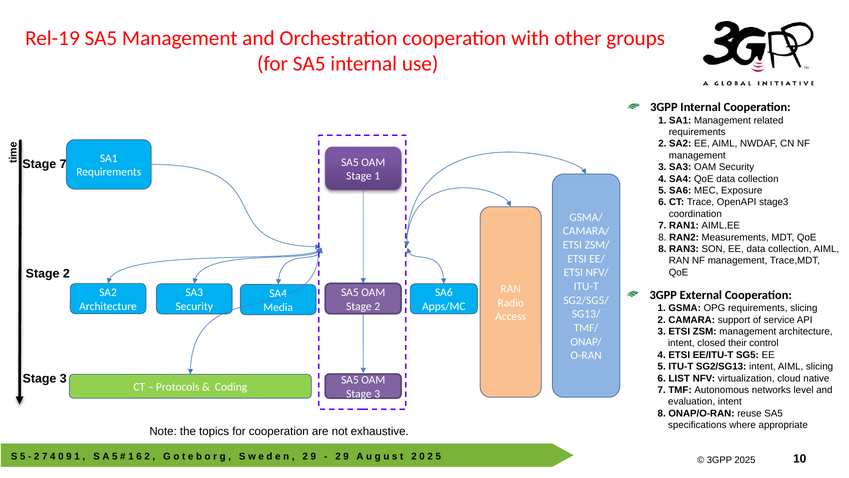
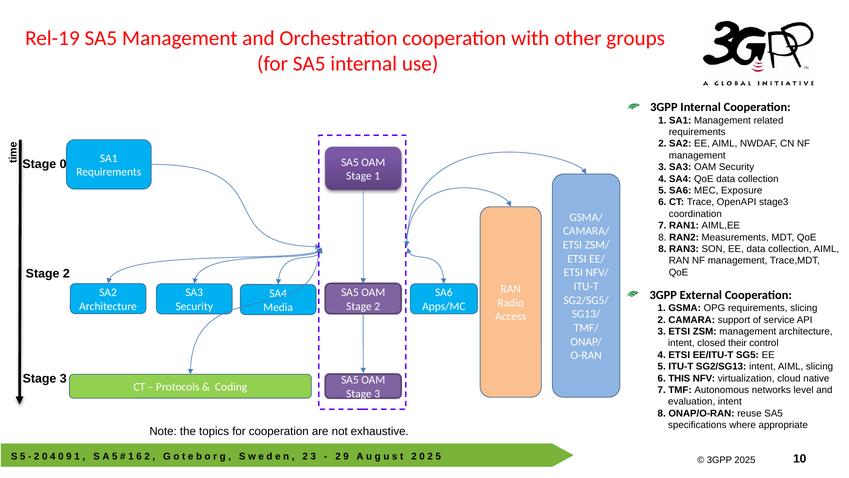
7 at (63, 164): 7 -> 0
LIST: LIST -> THIS
7 at (45, 456): 7 -> 0
9 at (313, 456): 9 -> 3
